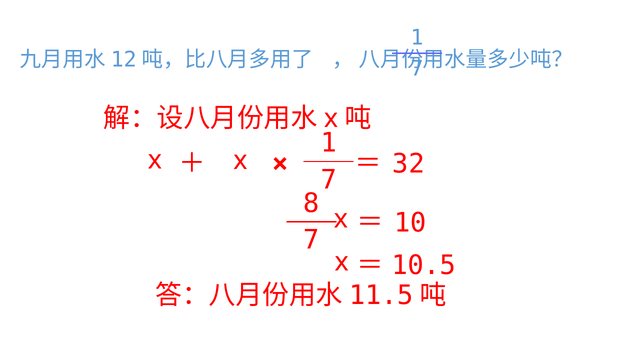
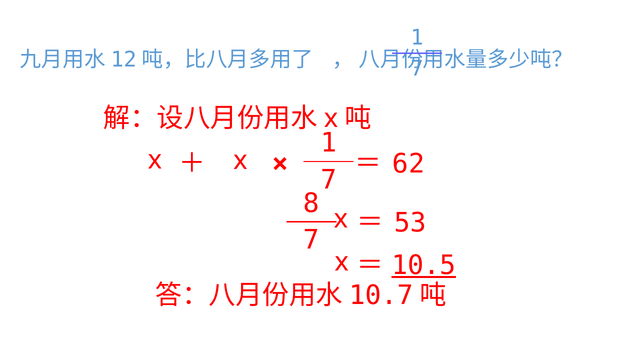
32: 32 -> 62
10: 10 -> 53
10.5 underline: none -> present
11.5: 11.5 -> 10.7
